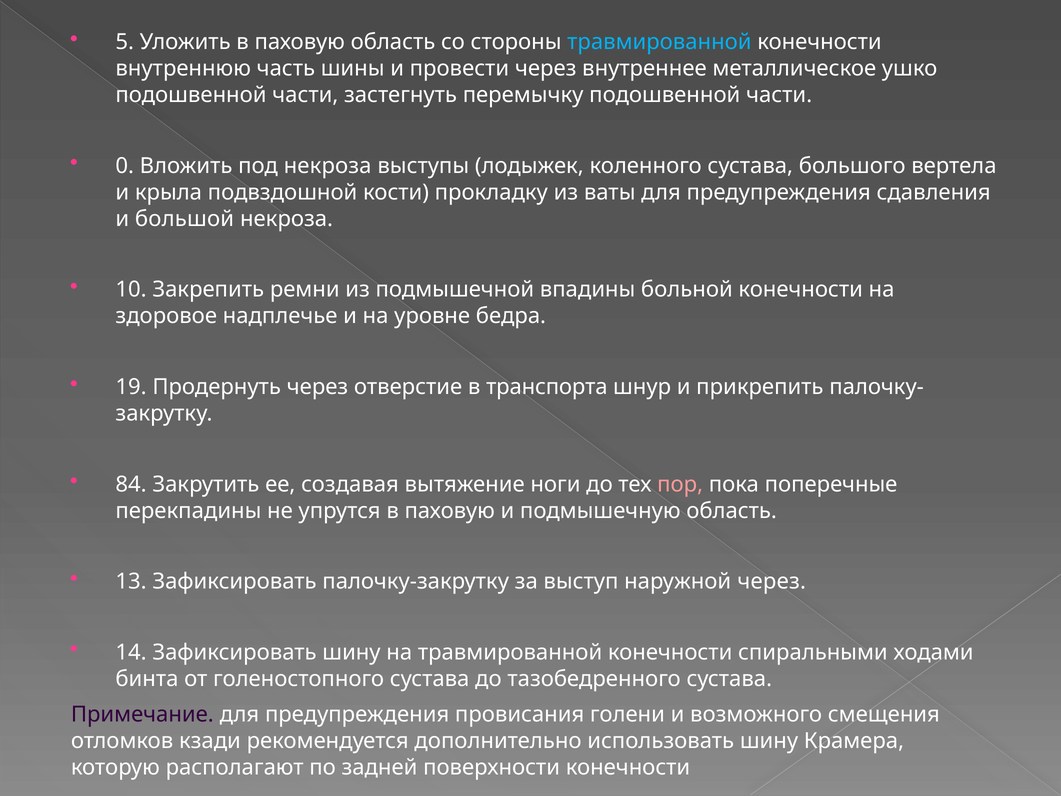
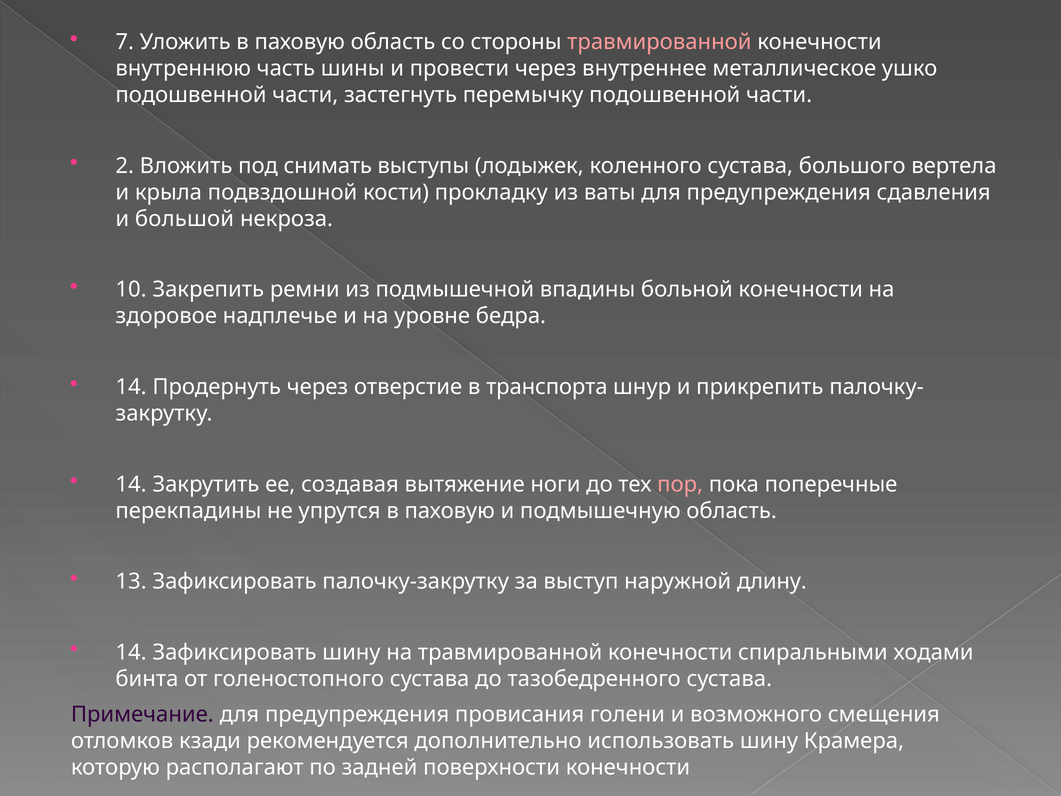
5: 5 -> 7
травмированной at (659, 42) colour: light blue -> pink
0: 0 -> 2
под некроза: некроза -> снимать
19 at (131, 387): 19 -> 14
84 at (131, 484): 84 -> 14
наружной через: через -> длину
